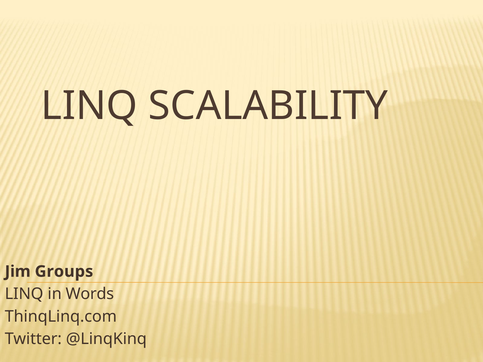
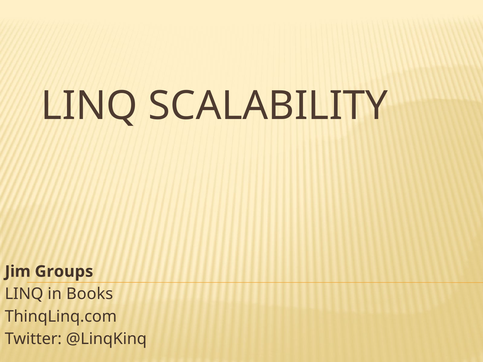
Words: Words -> Books
